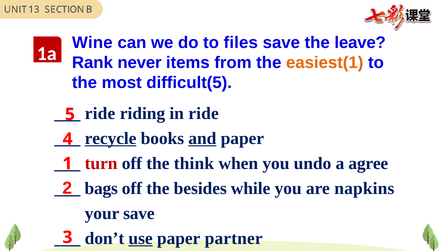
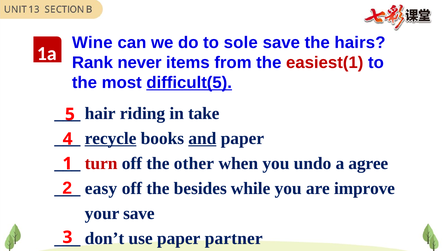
files: files -> sole
leave: leave -> hairs
easiest(1 colour: orange -> red
difficult(5 underline: none -> present
ride at (100, 114): ride -> hair
in ride: ride -> take
think: think -> other
bags: bags -> easy
napkins: napkins -> improve
use underline: present -> none
